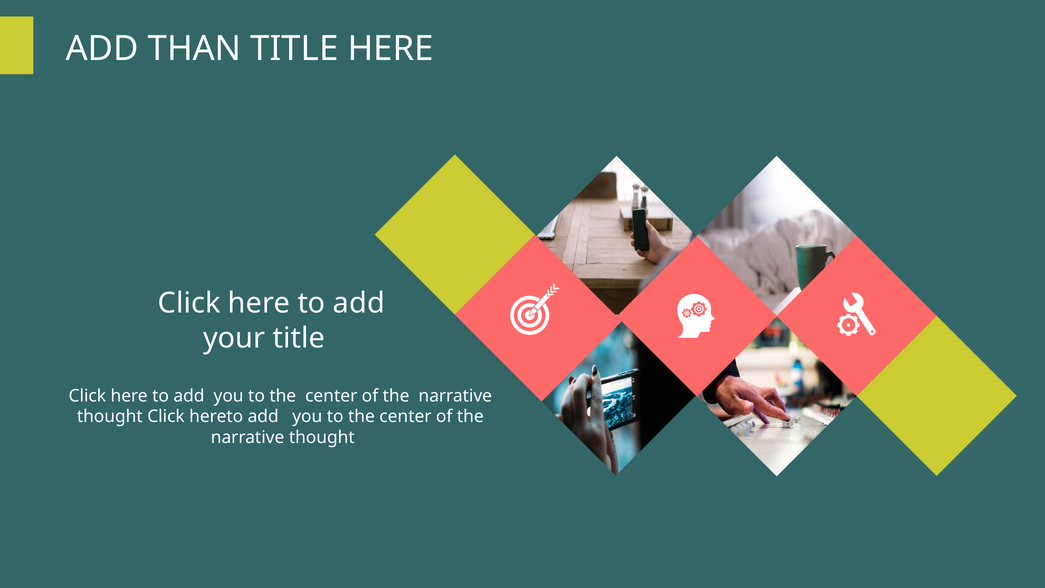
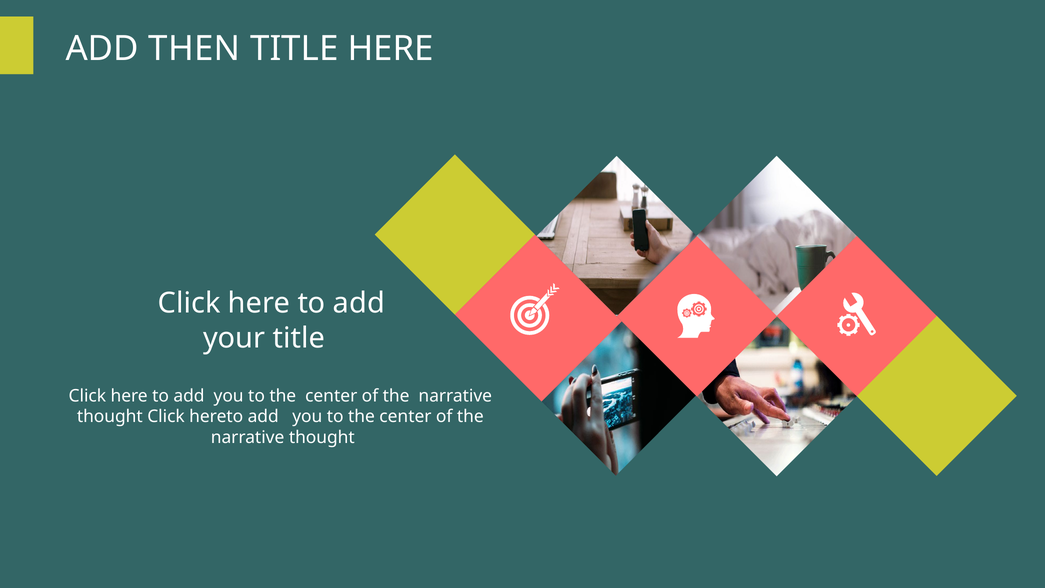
THAN: THAN -> THEN
